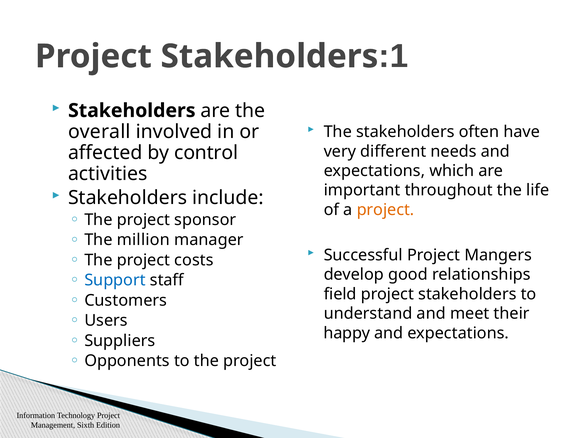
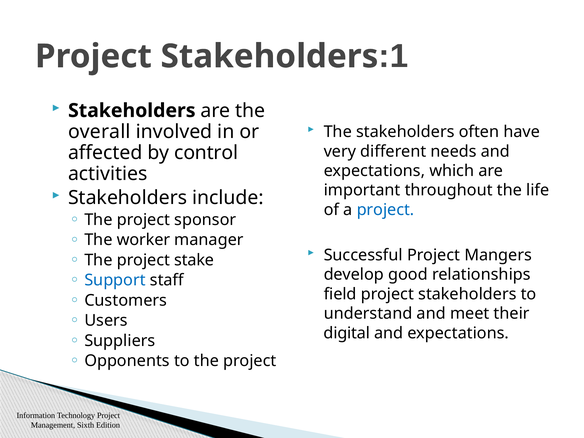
project at (386, 210) colour: orange -> blue
million: million -> worker
costs: costs -> stake
happy: happy -> digital
